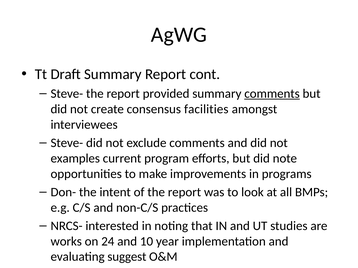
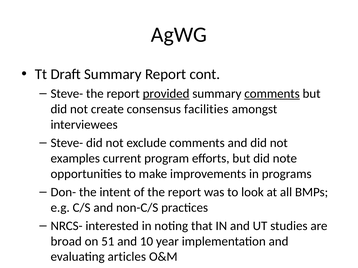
provided underline: none -> present
works: works -> broad
24: 24 -> 51
suggest: suggest -> articles
